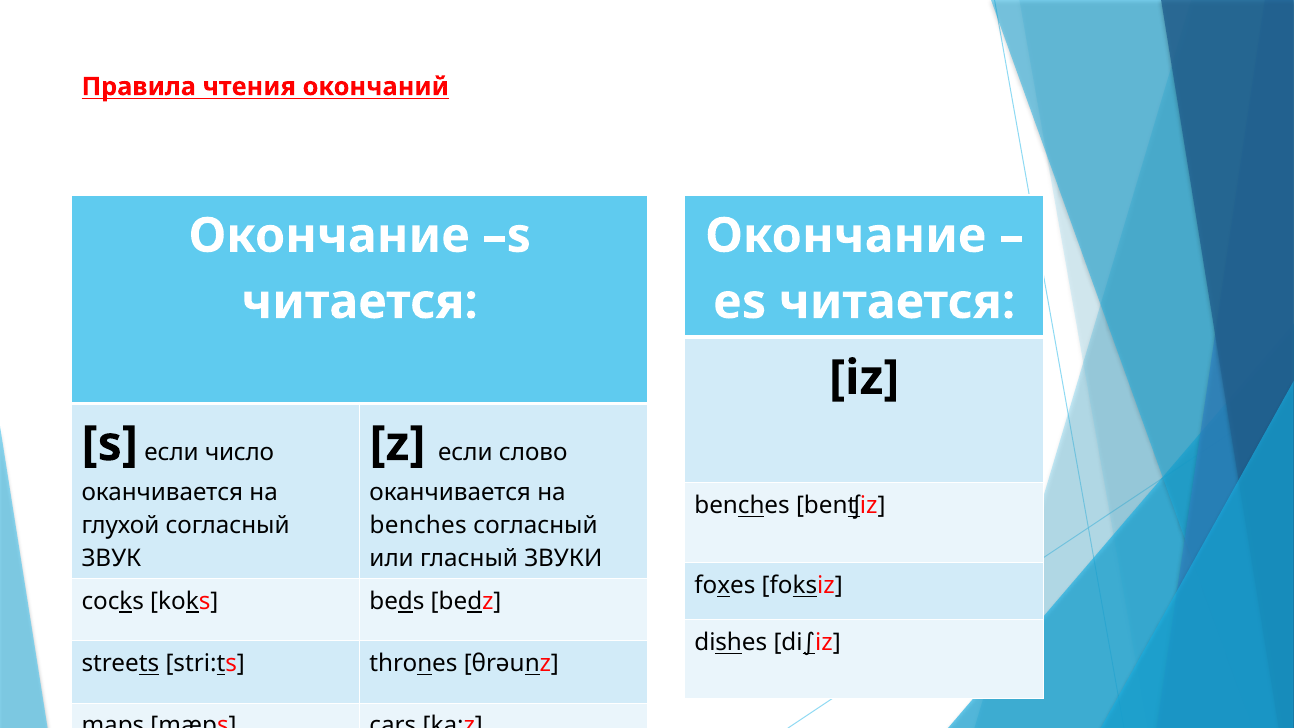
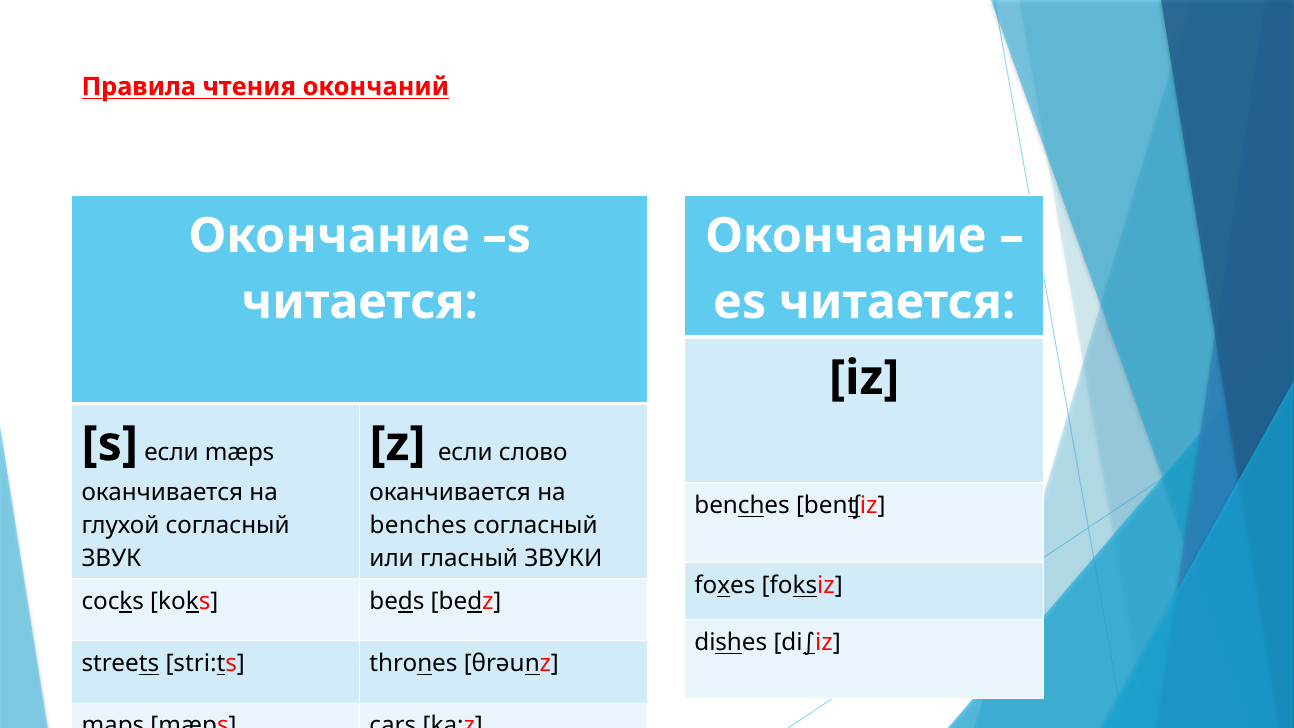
если число: число -> mæps
